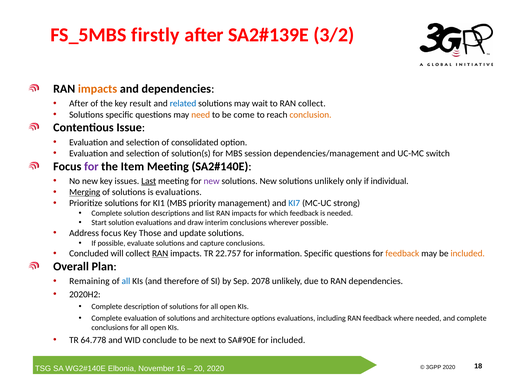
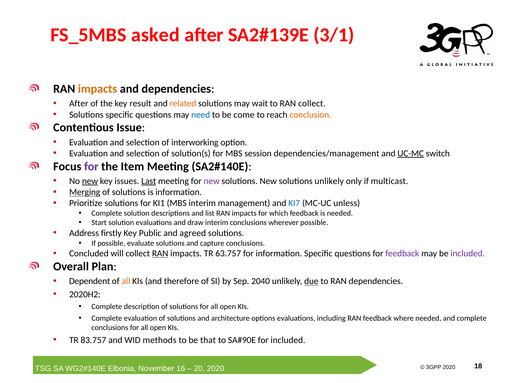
firstly: firstly -> asked
3/2: 3/2 -> 3/1
related colour: blue -> orange
need colour: orange -> blue
consolidated: consolidated -> interworking
UC-MC underline: none -> present
new at (90, 181) underline: none -> present
individual: individual -> multicast
is evaluations: evaluations -> information
MBS priority: priority -> interim
strong: strong -> unless
Address focus: focus -> firstly
Those: Those -> Public
update: update -> agreed
22.757: 22.757 -> 63.757
feedback at (402, 253) colour: orange -> purple
included at (468, 253) colour: orange -> purple
Remaining: Remaining -> Dependent
all at (126, 281) colour: blue -> orange
2078: 2078 -> 2040
due underline: none -> present
64.778: 64.778 -> 83.757
conclude: conclude -> methods
next: next -> that
